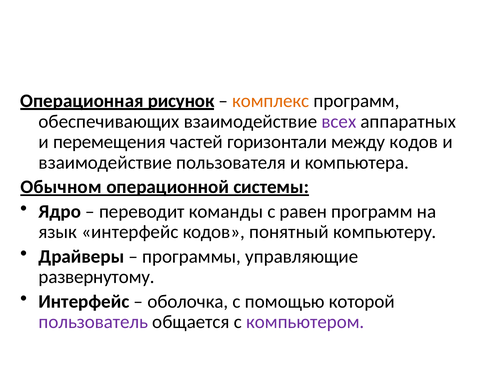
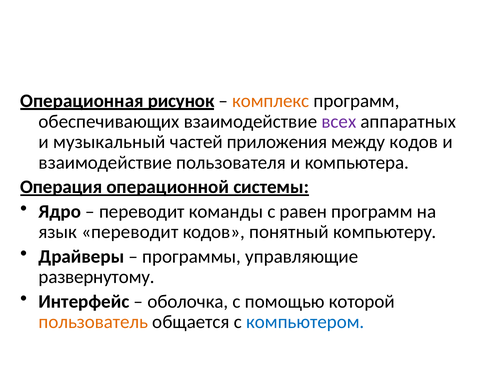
перемещения: перемещения -> музыкальный
горизонтали: горизонтали -> приложения
Обычном: Обычном -> Операция
язык интерфейс: интерфейс -> переводит
пользователь colour: purple -> orange
компьютером colour: purple -> blue
